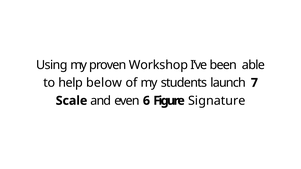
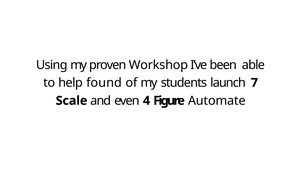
below: below -> found
6: 6 -> 4
Signature: Signature -> Automate
